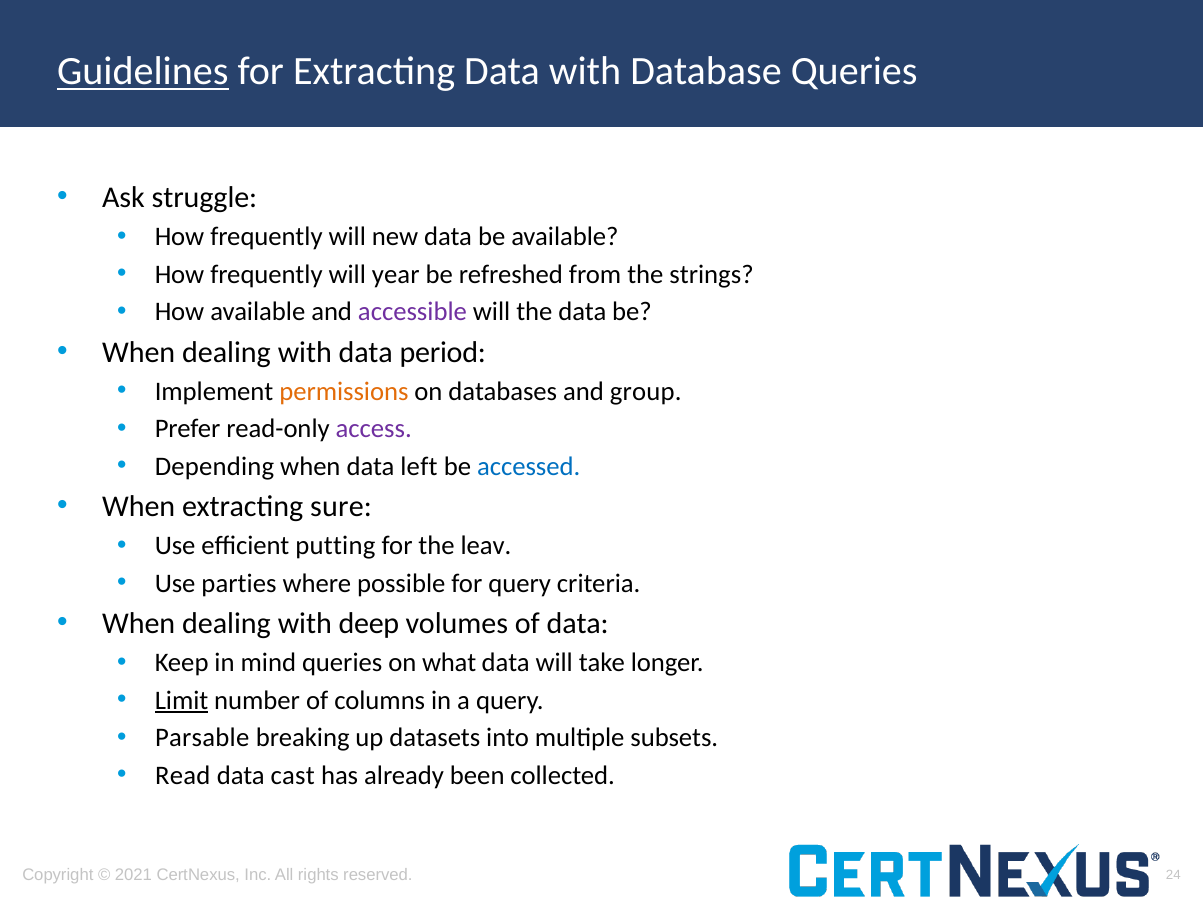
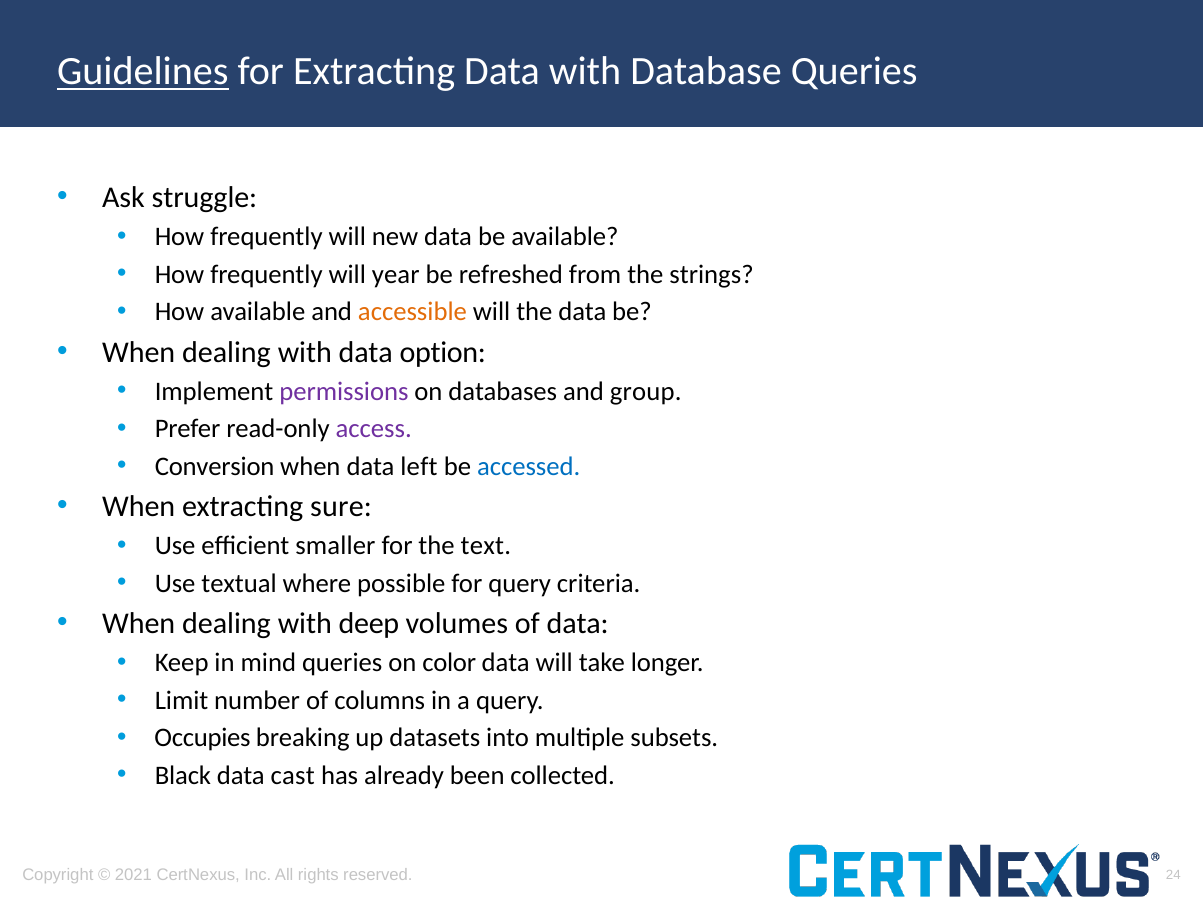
accessible colour: purple -> orange
period: period -> option
permissions colour: orange -> purple
Depending: Depending -> Conversion
putting: putting -> smaller
leav: leav -> text
parties: parties -> textual
what: what -> color
Limit underline: present -> none
Parsable: Parsable -> Occupies
Read: Read -> Black
